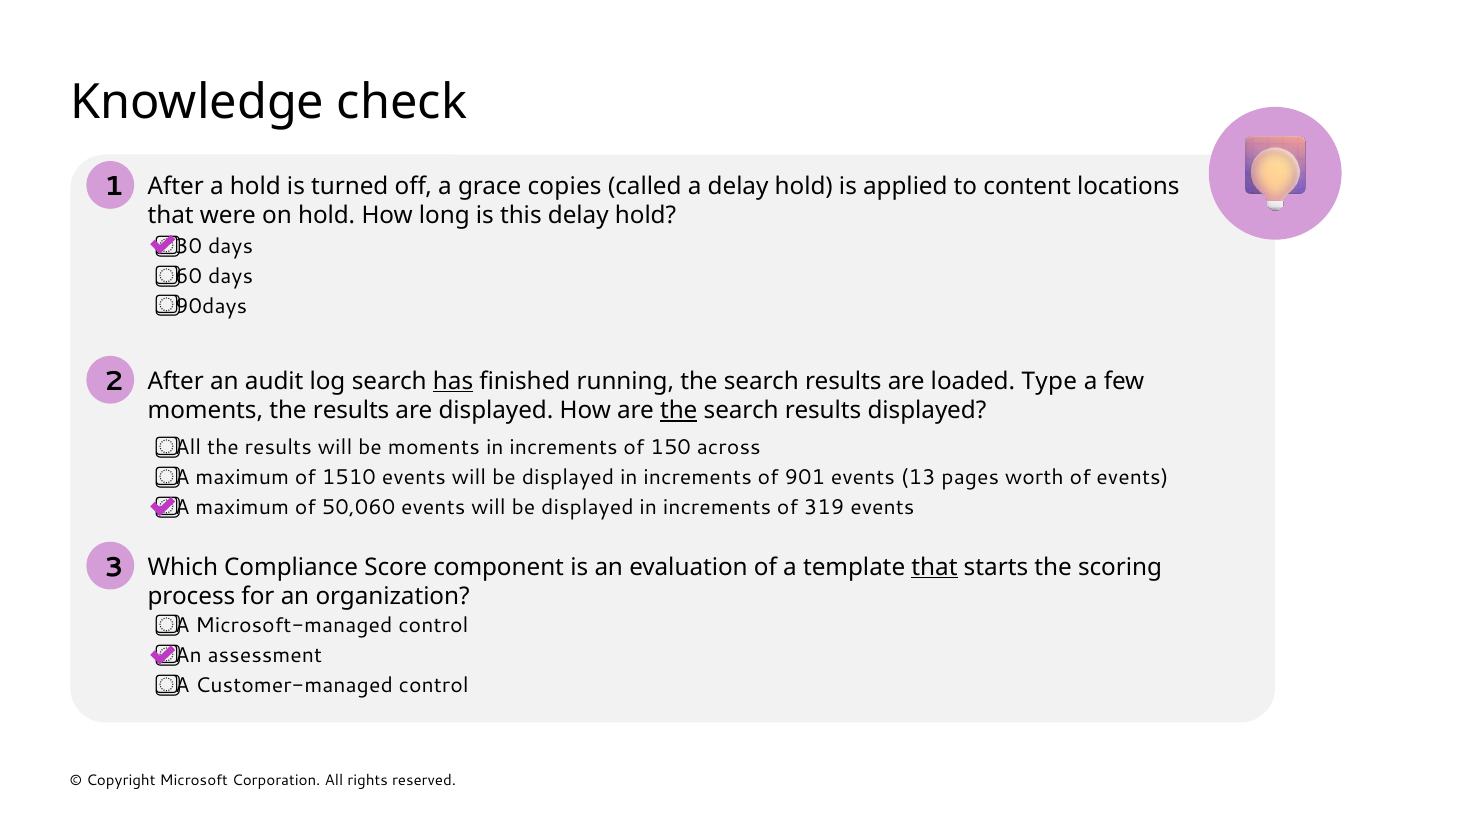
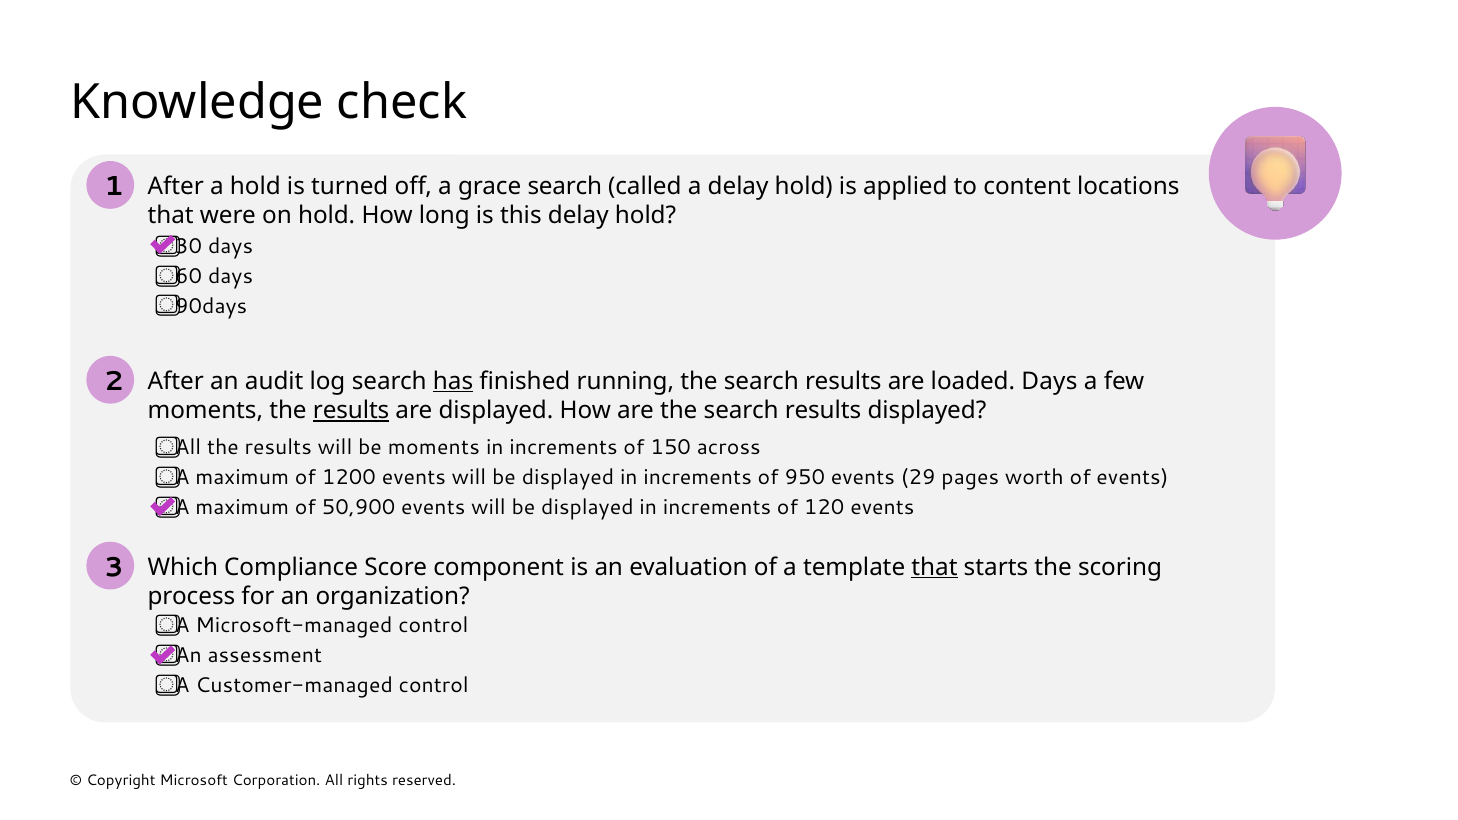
grace copies: copies -> search
loaded Type: Type -> Days
results at (351, 410) underline: none -> present
the at (679, 410) underline: present -> none
1510: 1510 -> 1200
901: 901 -> 950
13: 13 -> 29
50,060: 50,060 -> 50,900
319: 319 -> 120
